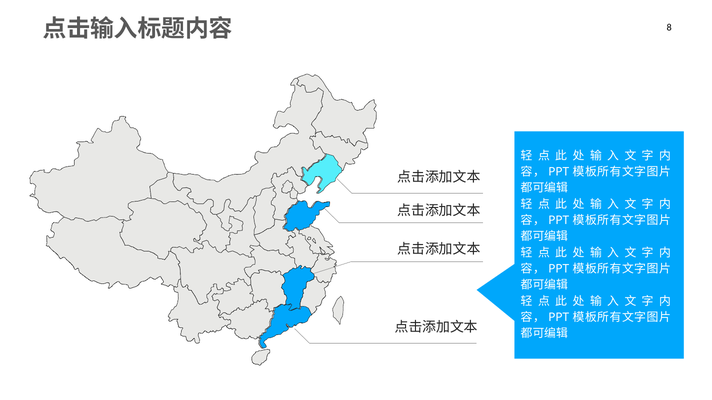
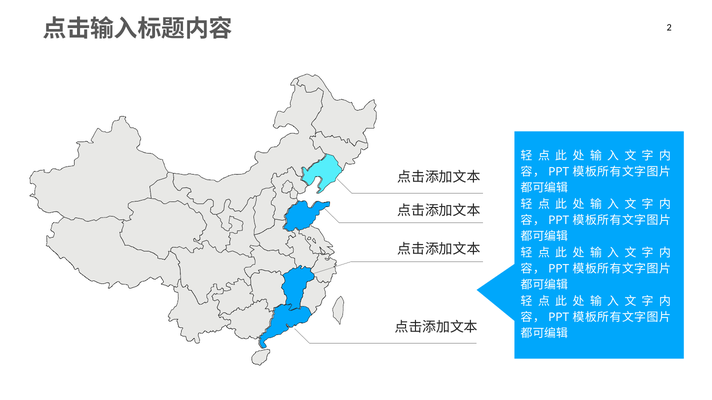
8: 8 -> 2
